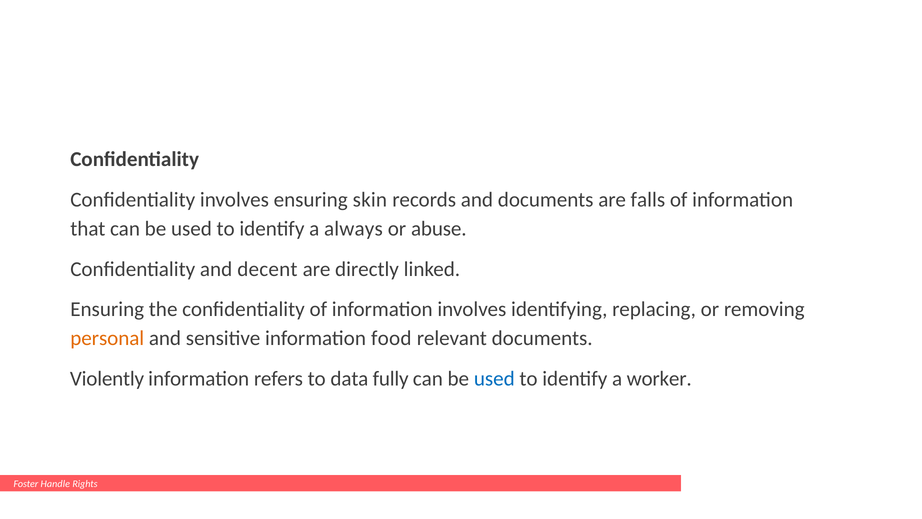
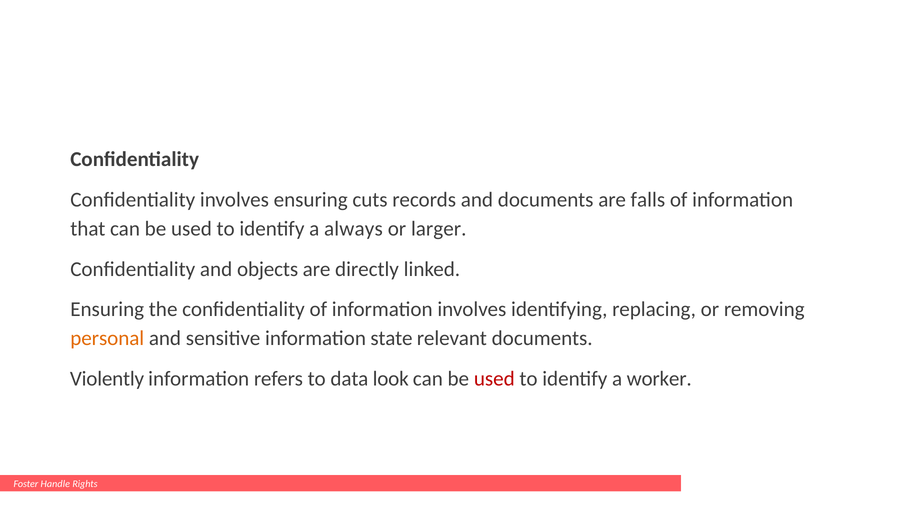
skin: skin -> cuts
abuse: abuse -> larger
decent: decent -> objects
food: food -> state
fully: fully -> look
used at (494, 378) colour: blue -> red
